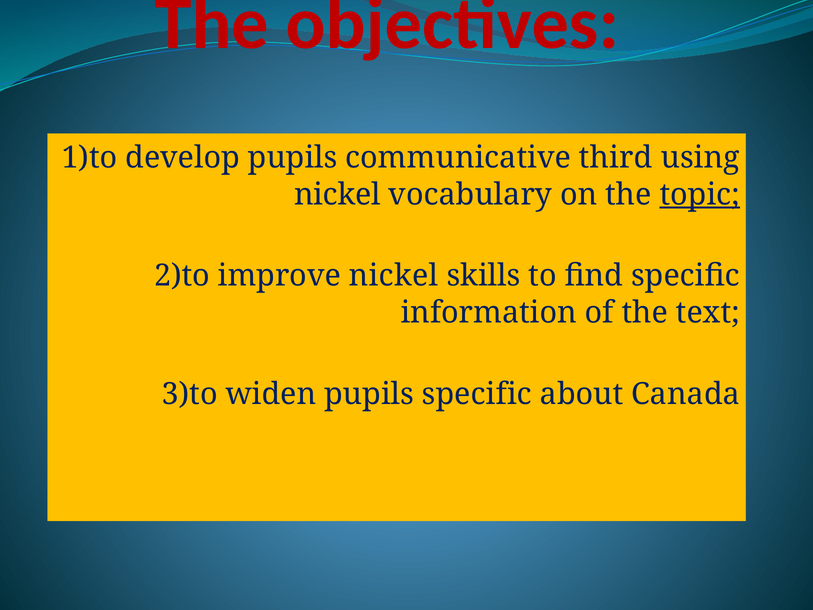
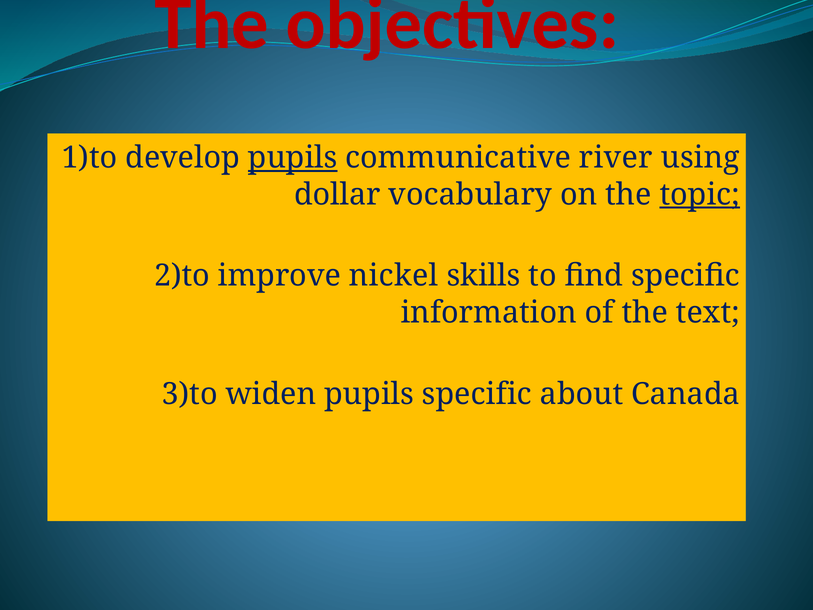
pupils at (293, 158) underline: none -> present
third: third -> river
nickel at (337, 194): nickel -> dollar
